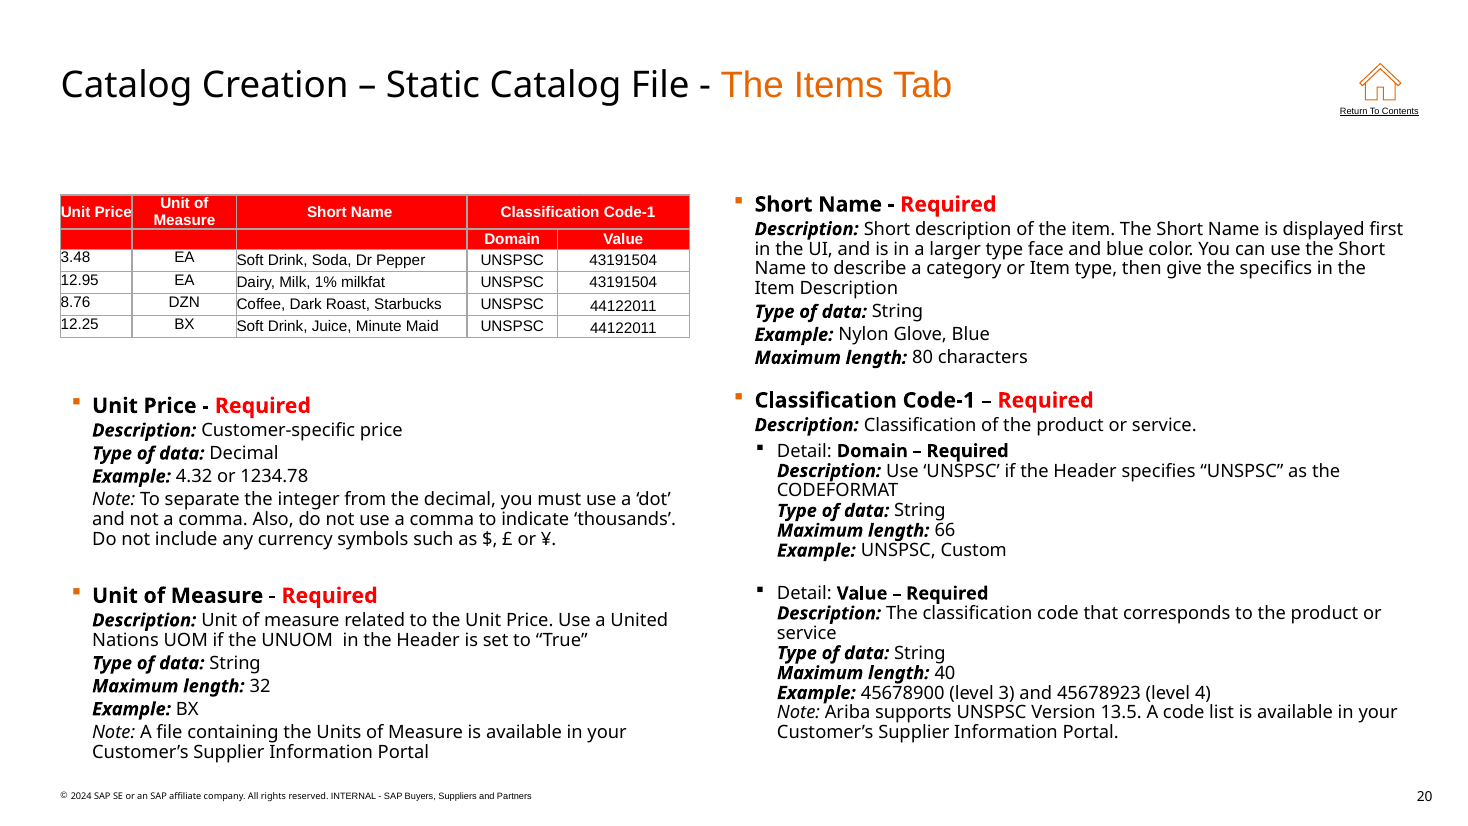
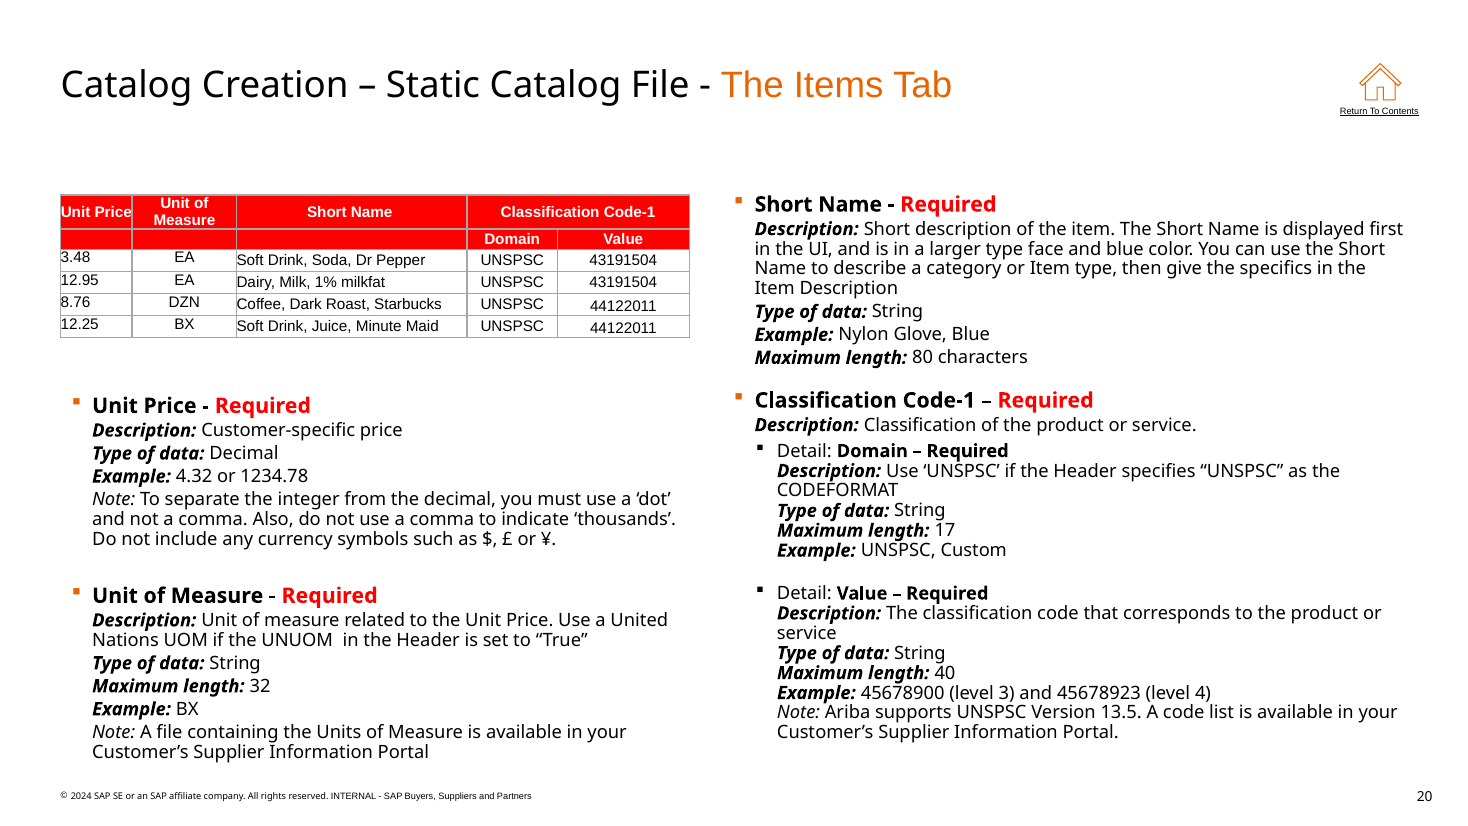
66: 66 -> 17
